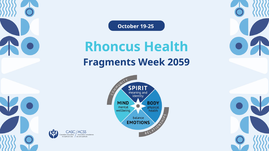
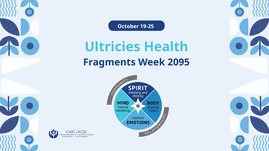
Rhoncus: Rhoncus -> Ultricies
2059: 2059 -> 2095
